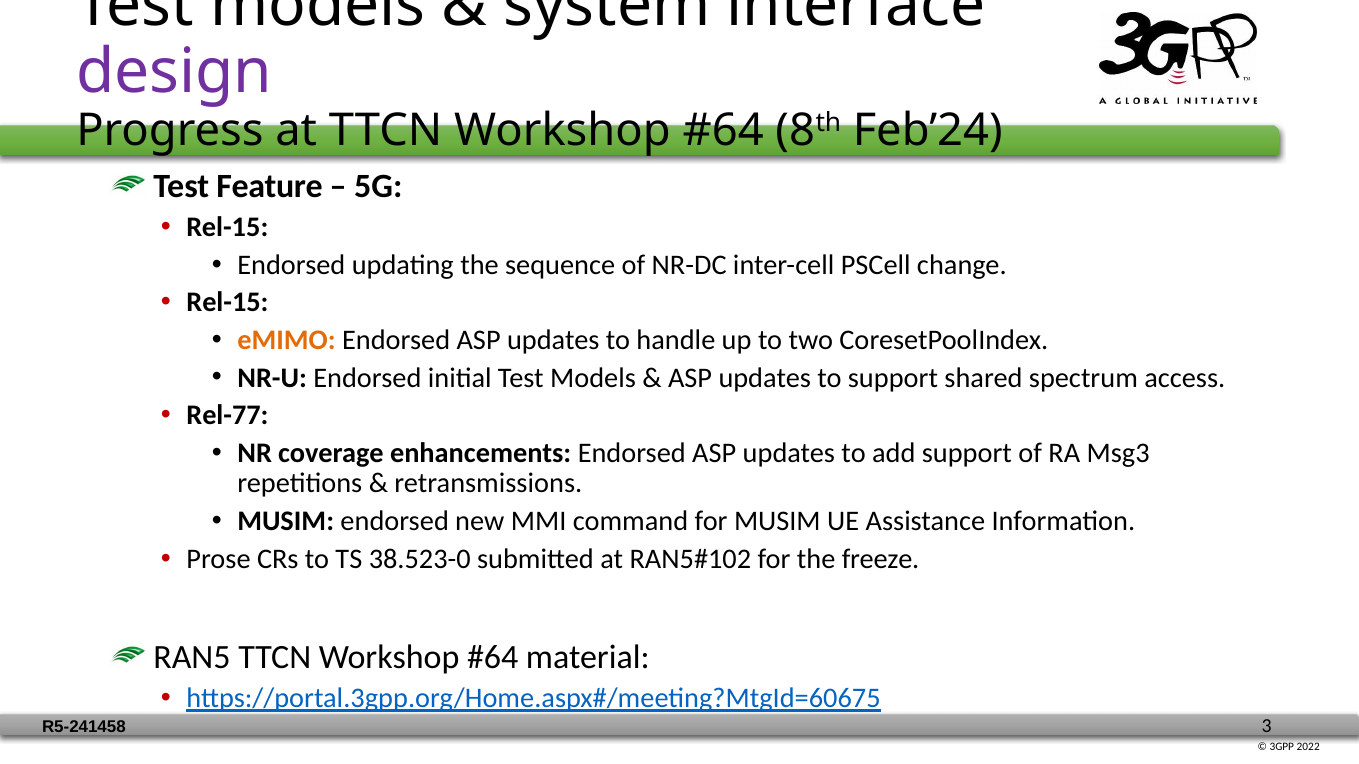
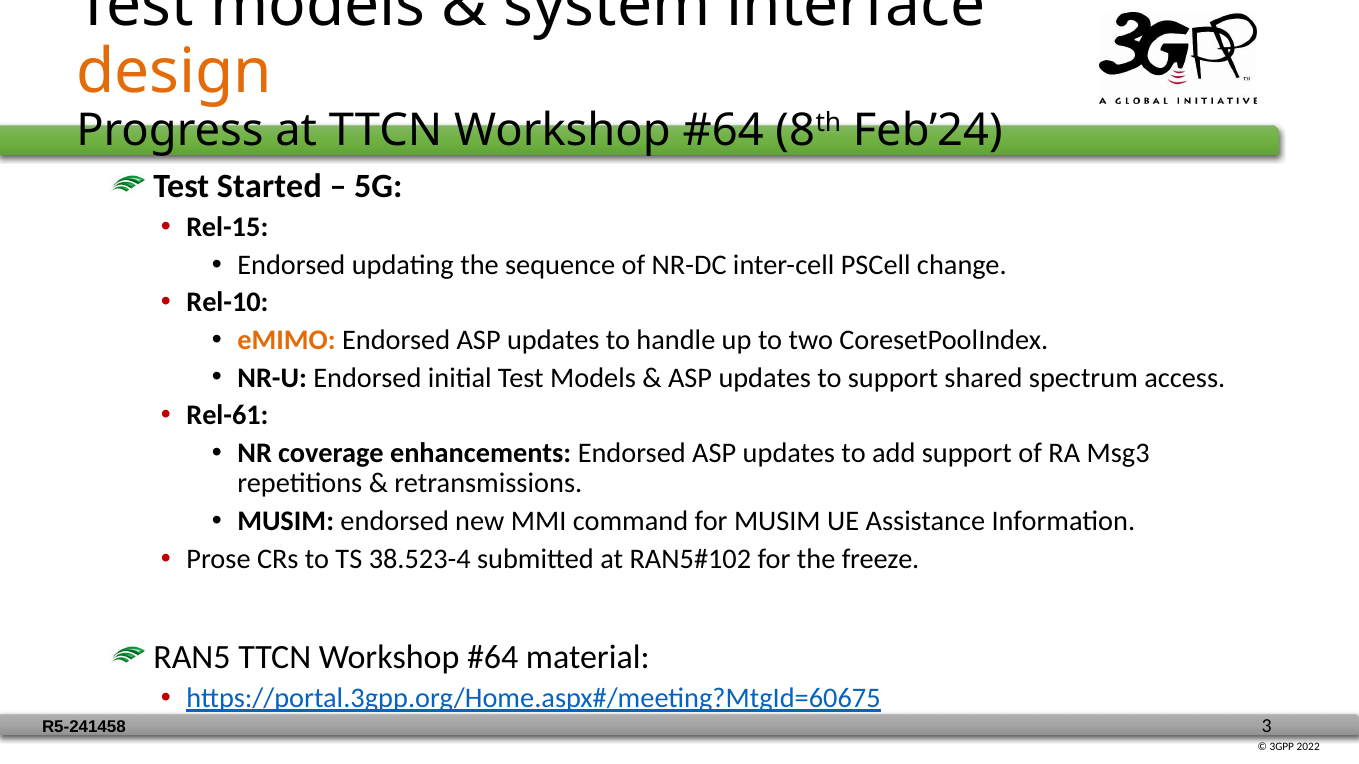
design colour: purple -> orange
Feature: Feature -> Started
Rel-15 at (227, 303): Rel-15 -> Rel-10
Rel-77: Rel-77 -> Rel-61
38.523-0: 38.523-0 -> 38.523-4
